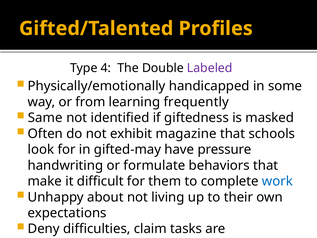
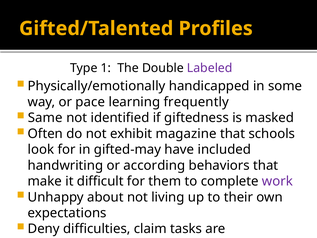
4: 4 -> 1
from: from -> pace
pressure: pressure -> included
formulate: formulate -> according
work colour: blue -> purple
